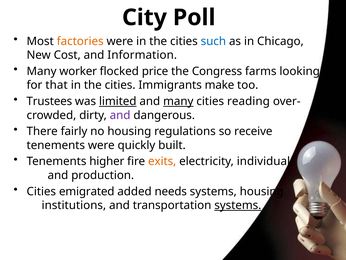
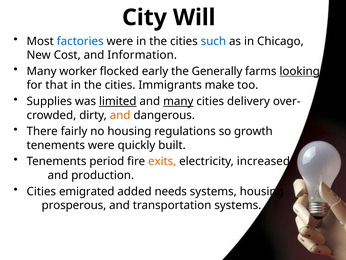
Poll: Poll -> Will
factories colour: orange -> blue
price: price -> early
Congress: Congress -> Generally
looking underline: none -> present
Trustees: Trustees -> Supplies
reading: reading -> delivery
and at (120, 115) colour: purple -> orange
receive: receive -> growth
higher: higher -> period
individual: individual -> increased
institutions: institutions -> prosperous
systems at (238, 205) underline: present -> none
